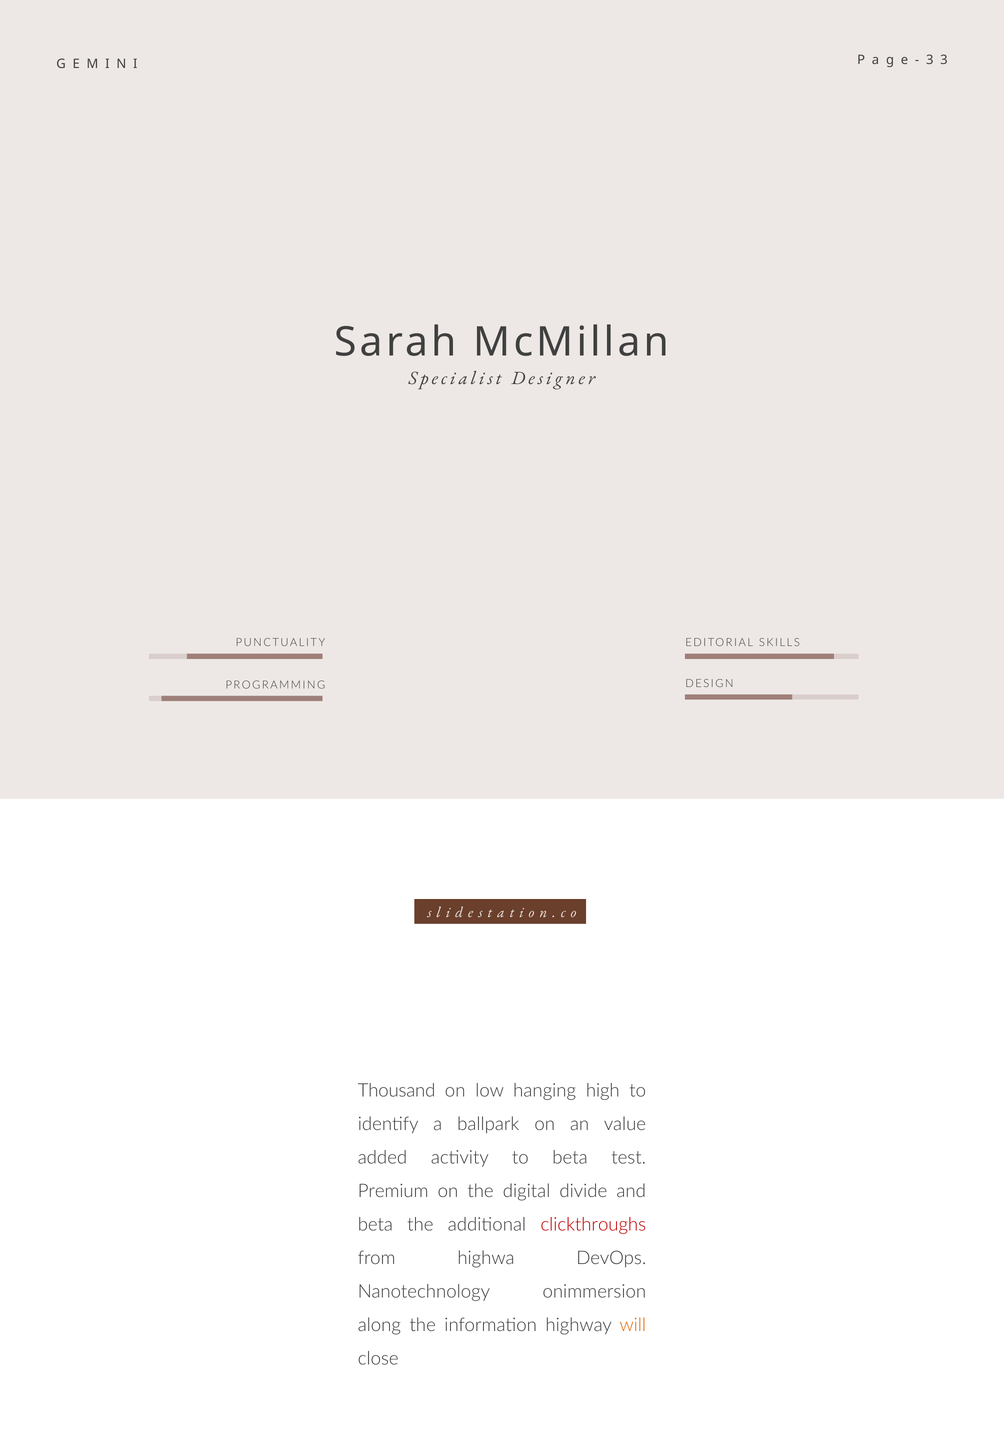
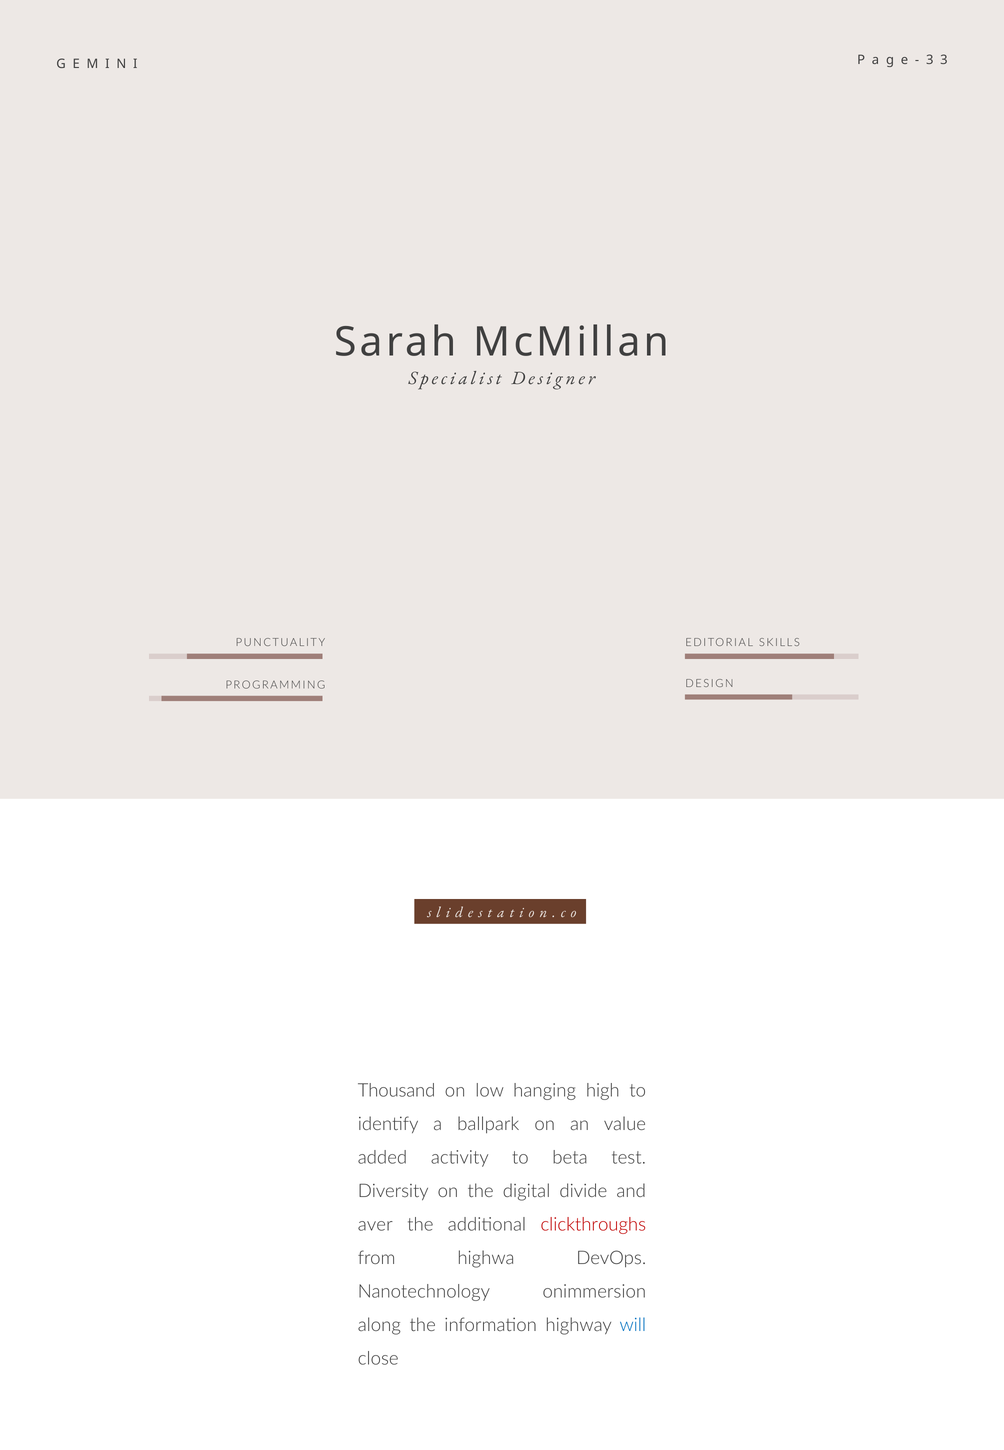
Premium: Premium -> Diversity
beta at (375, 1225): beta -> aver
will colour: orange -> blue
